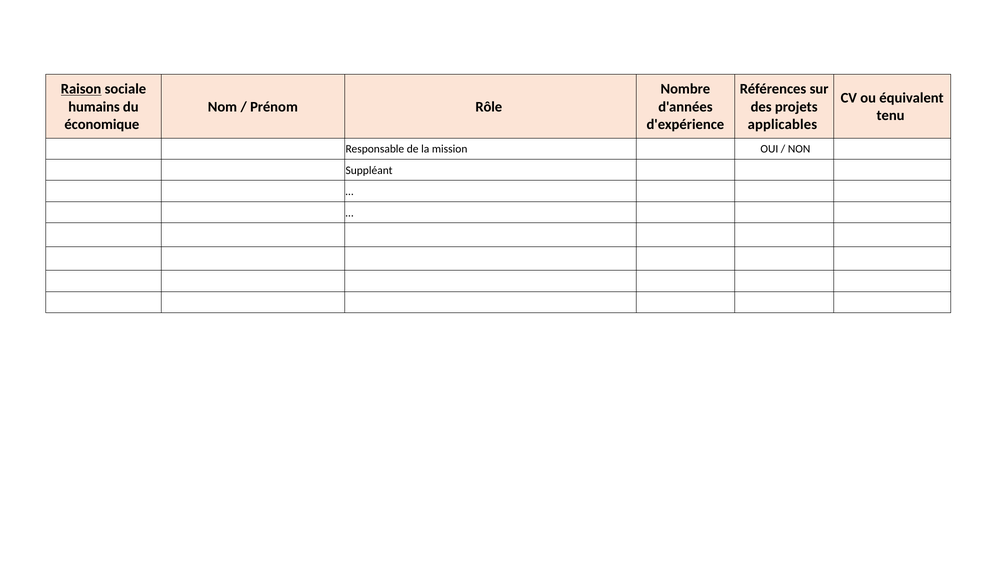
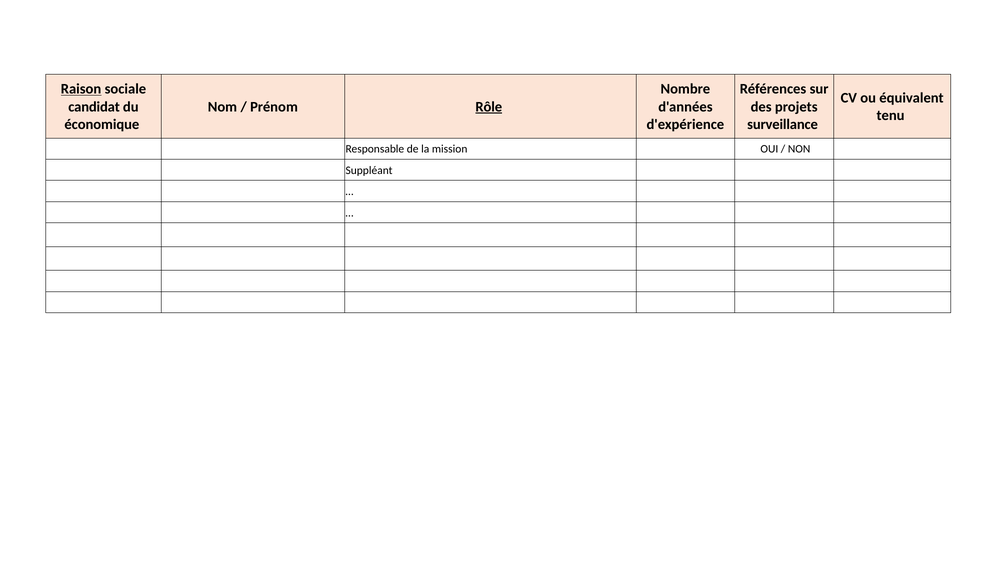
humains: humains -> candidat
Rôle underline: none -> present
applicables: applicables -> surveillance
